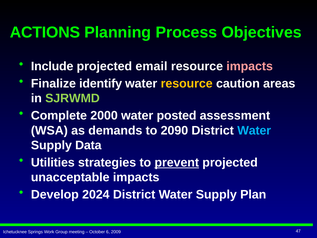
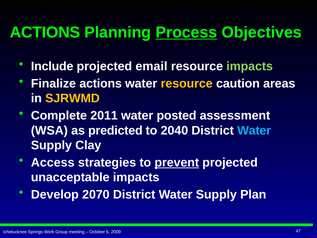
Process underline: none -> present
impacts at (250, 66) colour: pink -> light green
Finalize identify: identify -> actions
SJRWMD colour: light green -> yellow
2000: 2000 -> 2011
demands: demands -> predicted
2090: 2090 -> 2040
Data: Data -> Clay
Utilities: Utilities -> Access
2024: 2024 -> 2070
